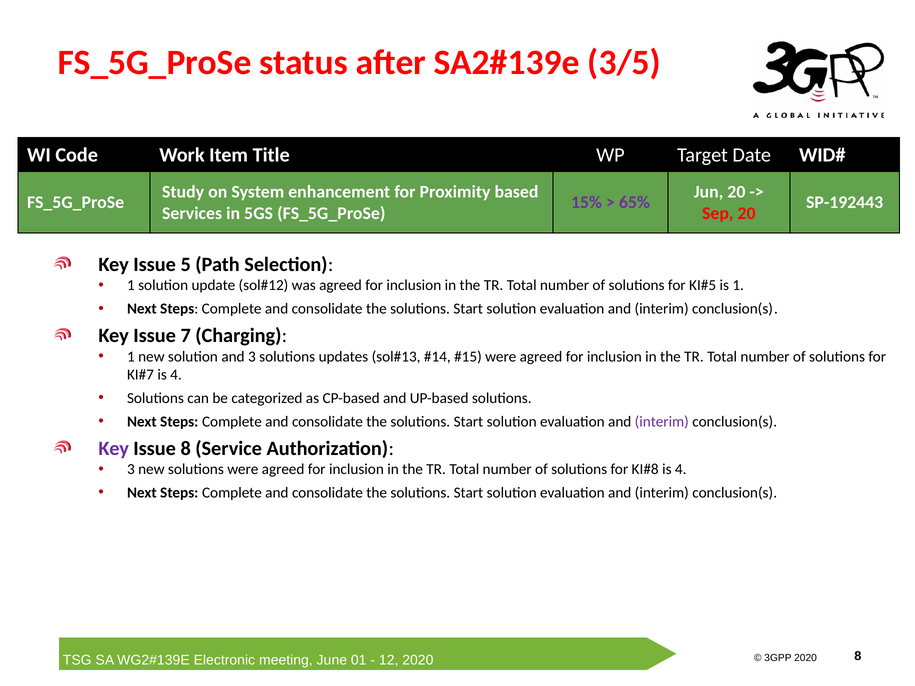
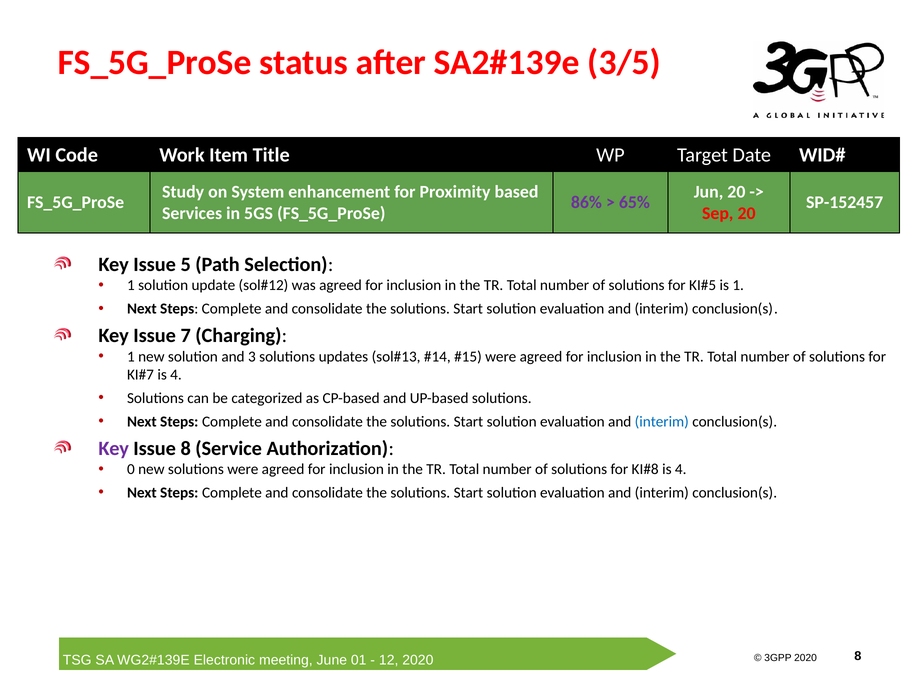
15%: 15% -> 86%
SP-192443: SP-192443 -> SP-152457
interim at (662, 422) colour: purple -> blue
3 at (131, 470): 3 -> 0
